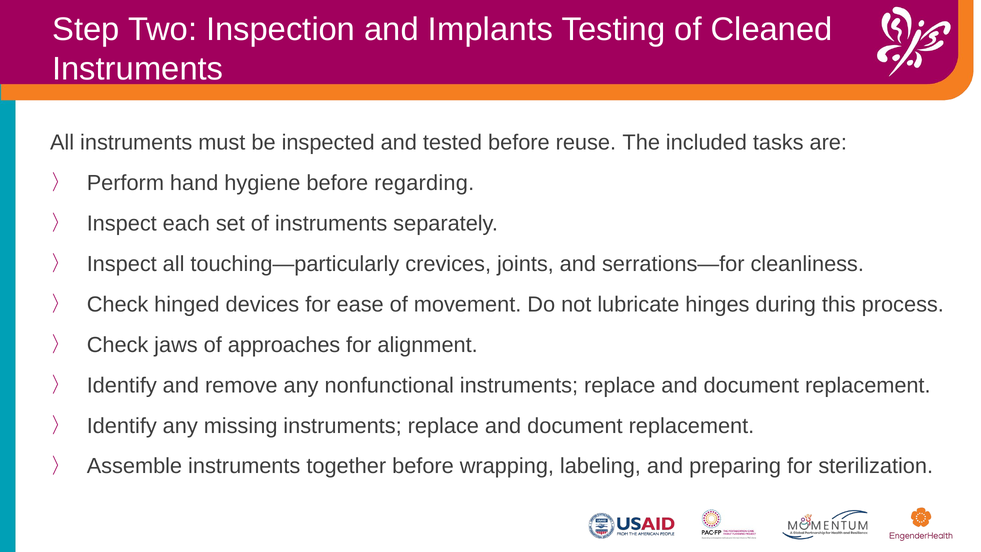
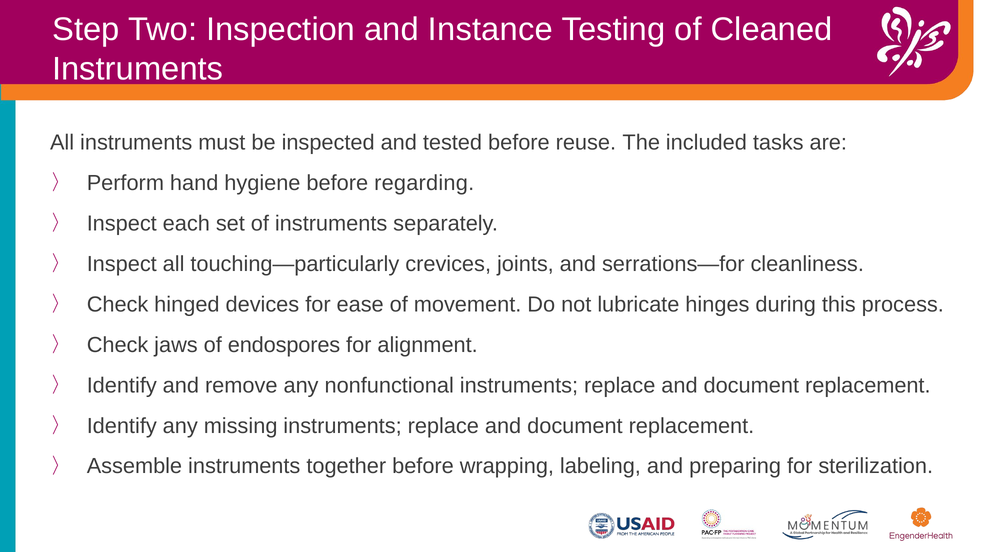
Implants: Implants -> Instance
approaches: approaches -> endospores
